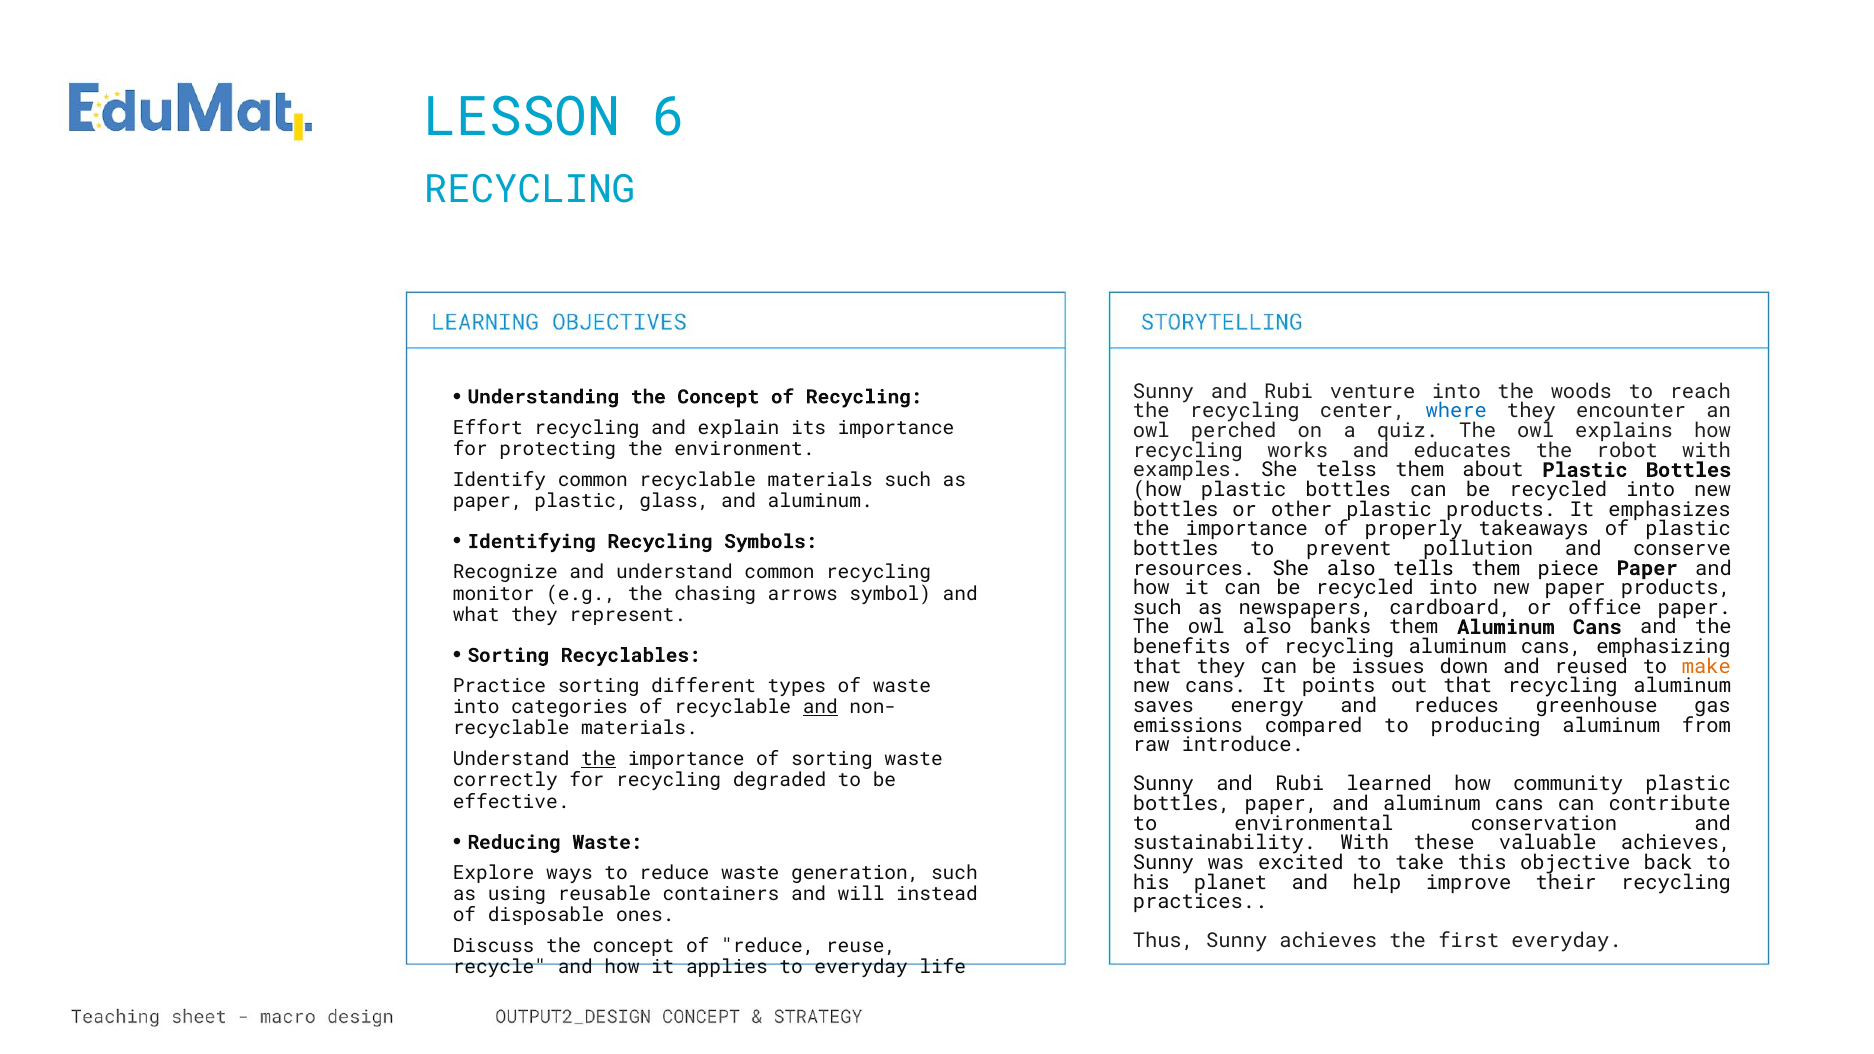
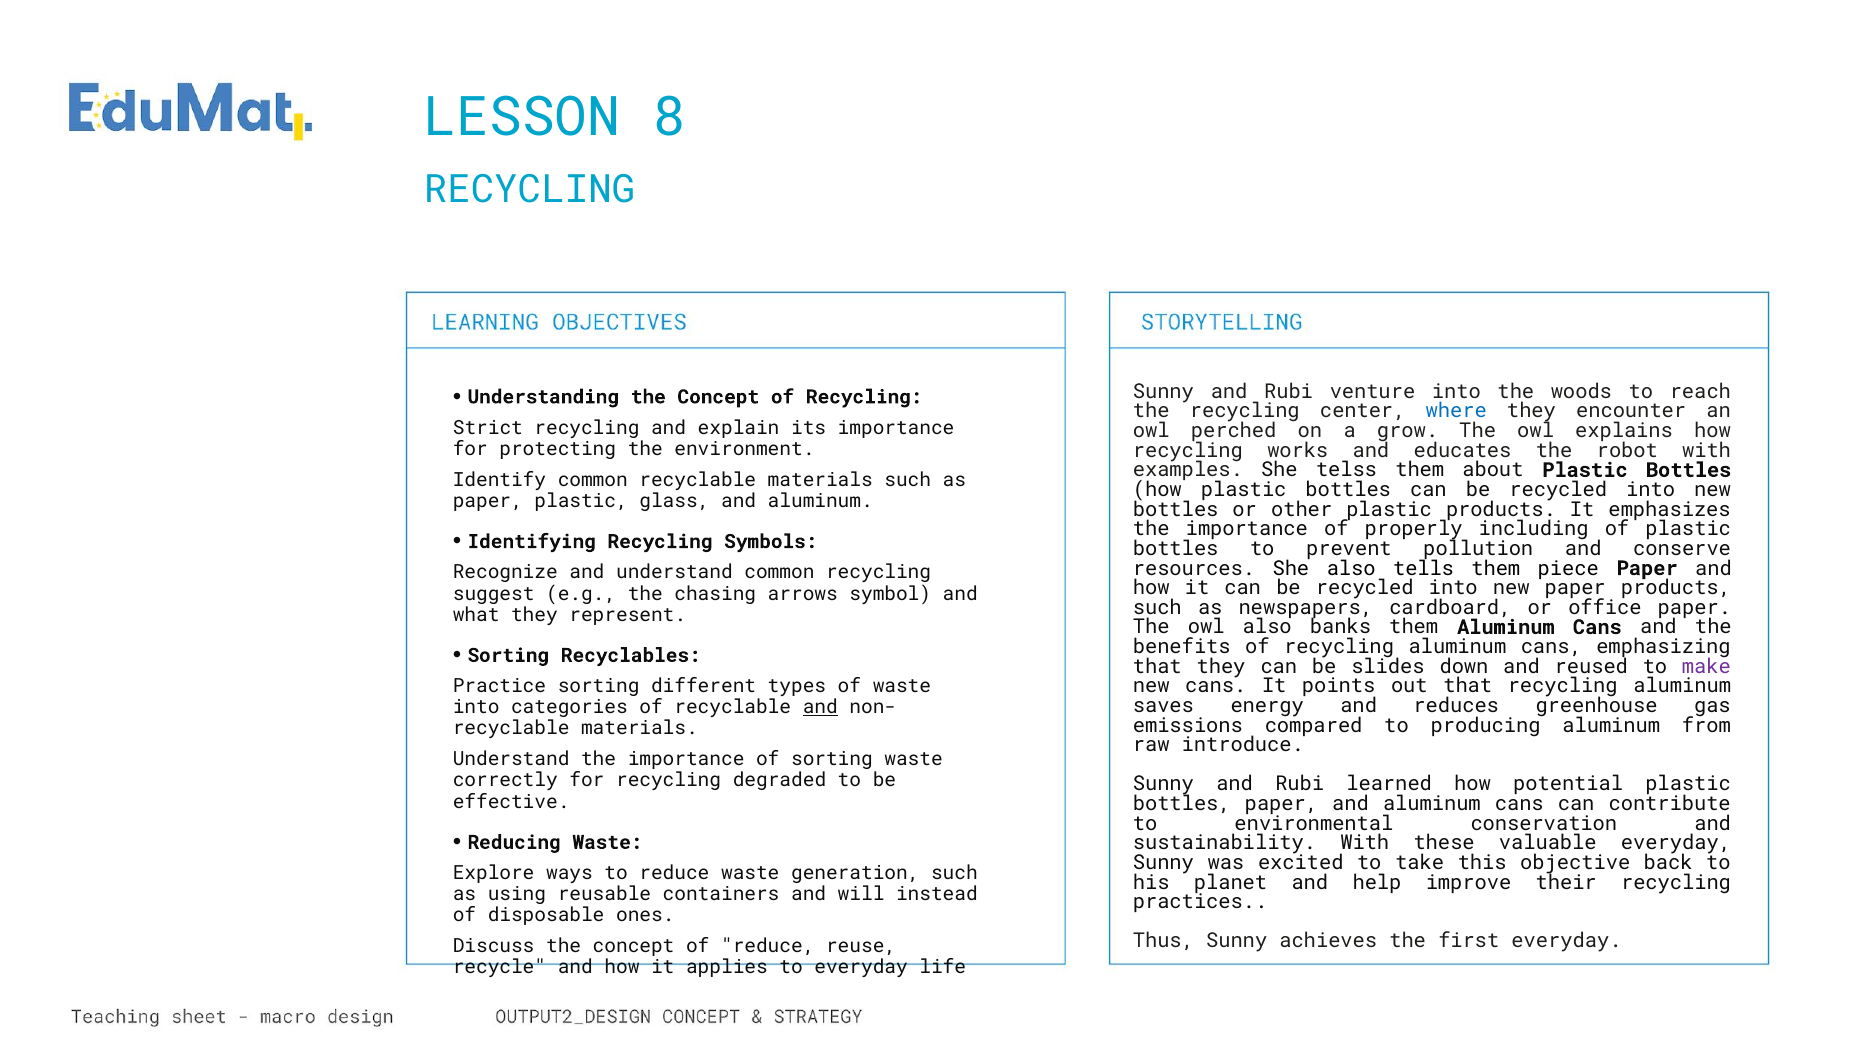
6: 6 -> 8
Effort: Effort -> Strict
quiz: quiz -> grow
takeaways: takeaways -> including
monitor: monitor -> suggest
issues: issues -> slides
make colour: orange -> purple
the at (599, 759) underline: present -> none
community: community -> potential
valuable achieves: achieves -> everyday
